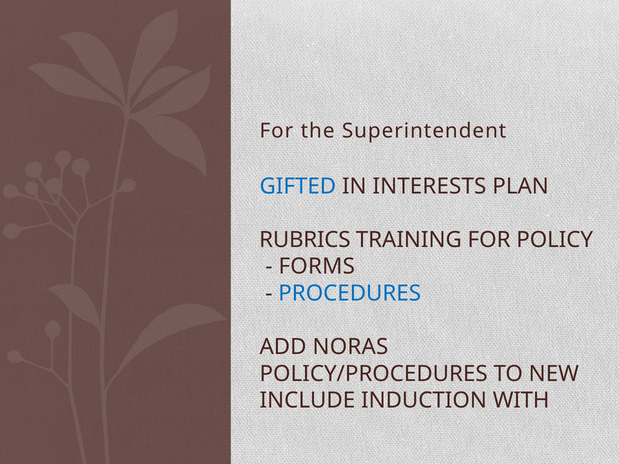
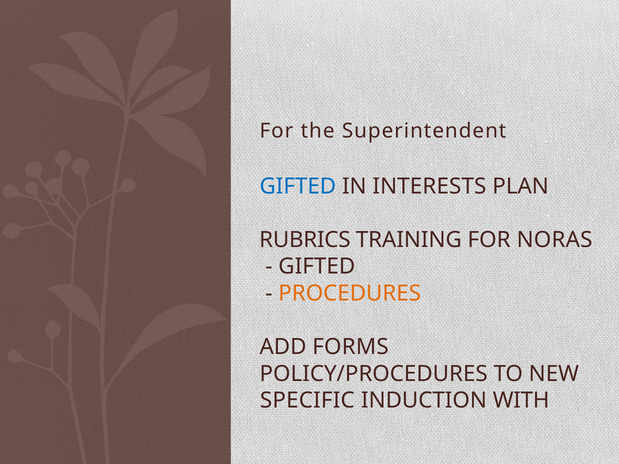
POLICY: POLICY -> NORAS
FORMS at (317, 267): FORMS -> GIFTED
PROCEDURES colour: blue -> orange
NORAS: NORAS -> FORMS
INCLUDE: INCLUDE -> SPECIFIC
